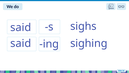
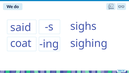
said at (21, 43): said -> coat
